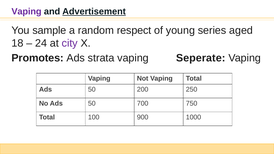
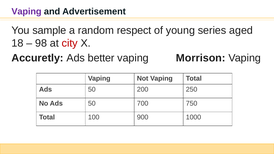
Advertisement underline: present -> none
24: 24 -> 98
city colour: purple -> red
Promotes: Promotes -> Accuretly
strata: strata -> better
Seperate: Seperate -> Morrison
